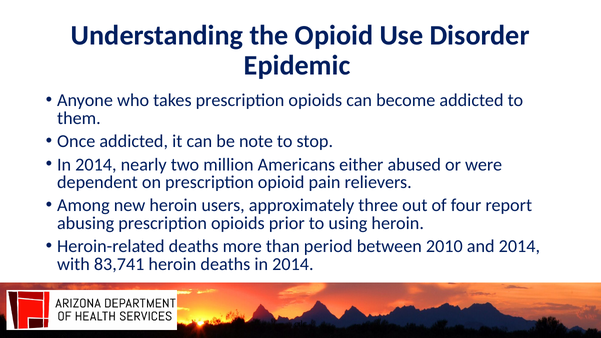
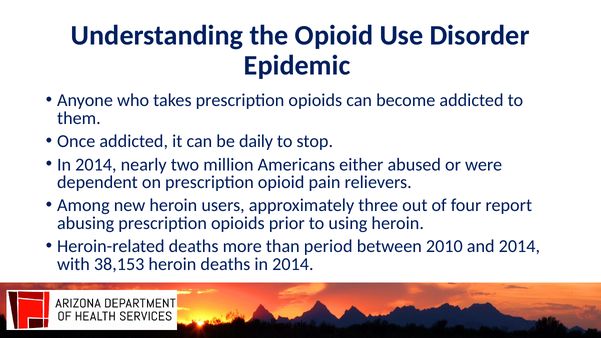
note: note -> daily
83,741: 83,741 -> 38,153
